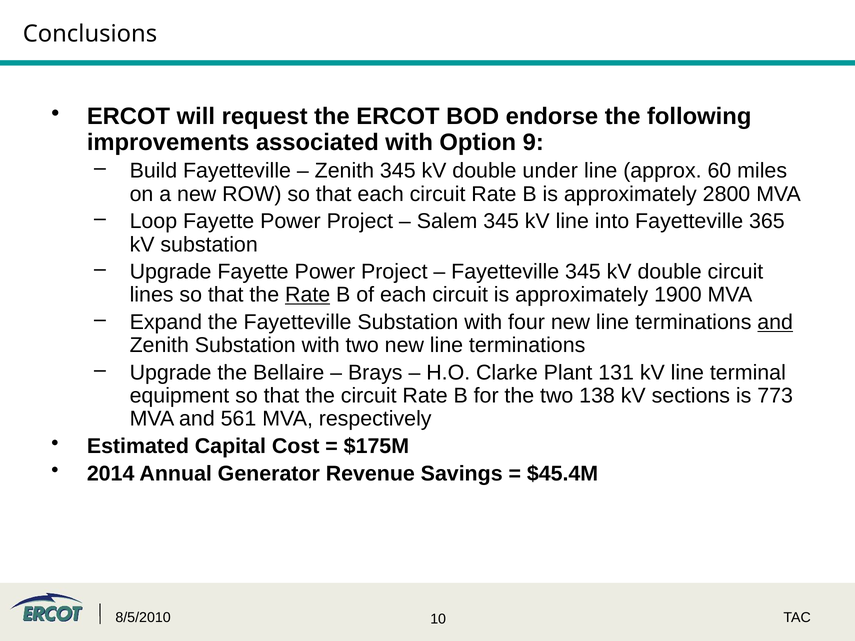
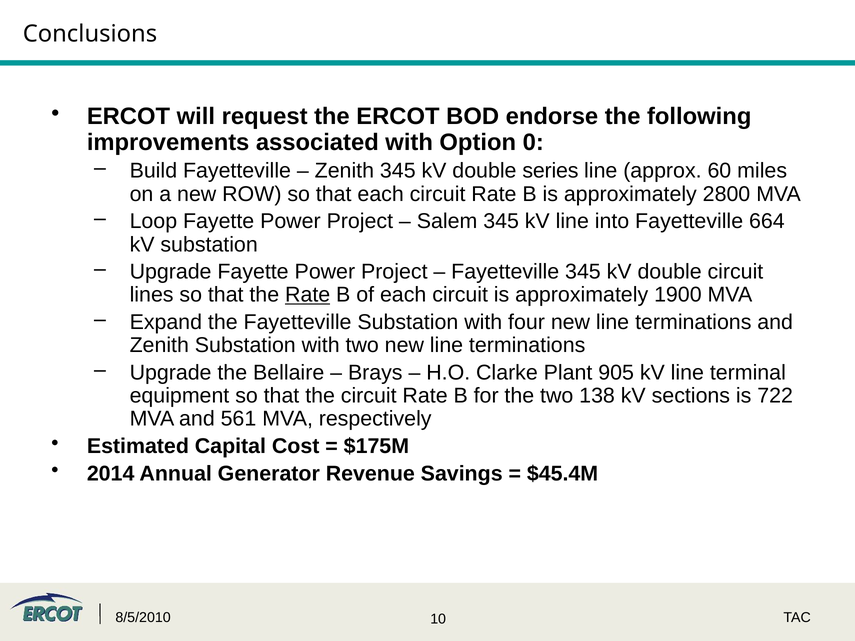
9: 9 -> 0
under: under -> series
365: 365 -> 664
and at (775, 322) underline: present -> none
131: 131 -> 905
773: 773 -> 722
